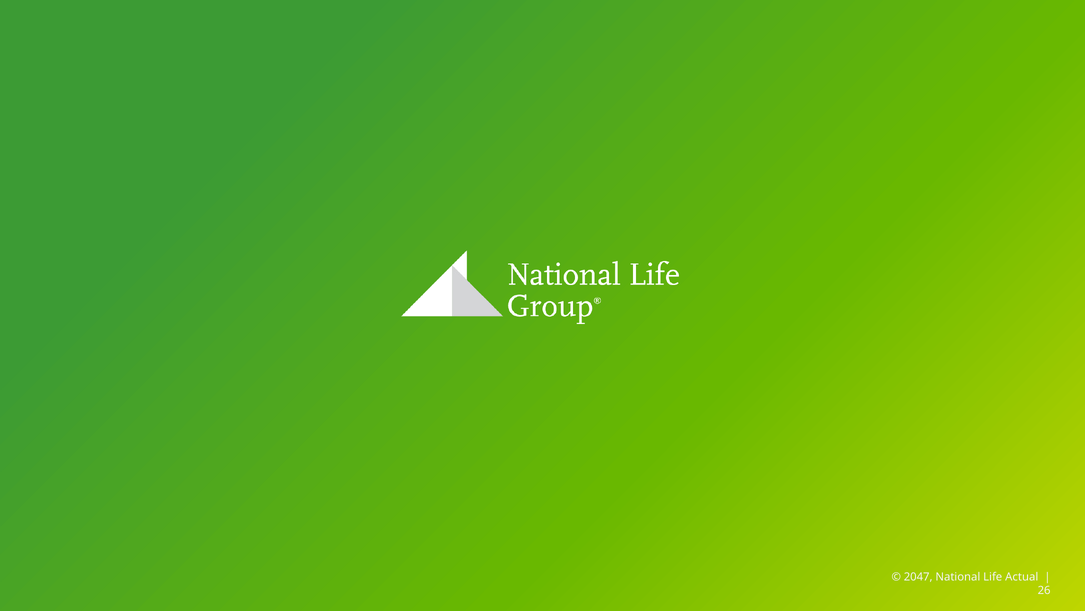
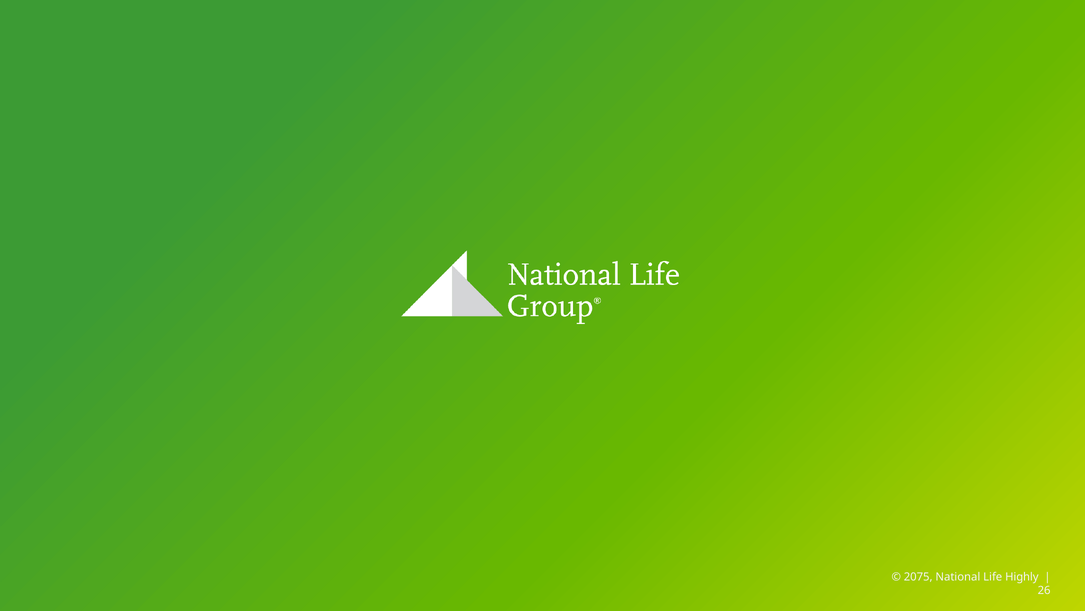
2047: 2047 -> 2075
Actual: Actual -> Highly
